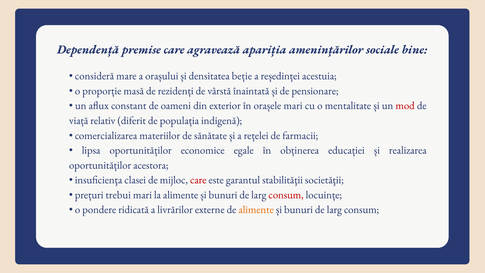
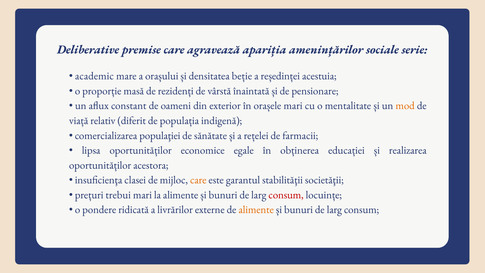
Dependență: Dependență -> Deliberative
bine: bine -> serie
consideră: consideră -> academic
mod colour: red -> orange
materiilor: materiilor -> populaţiei
care at (198, 180) colour: red -> orange
